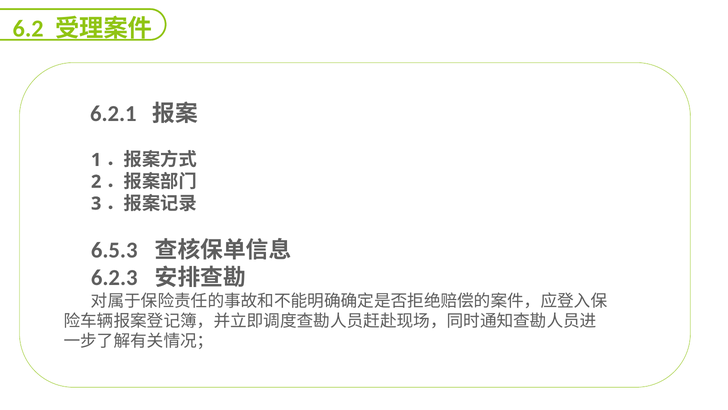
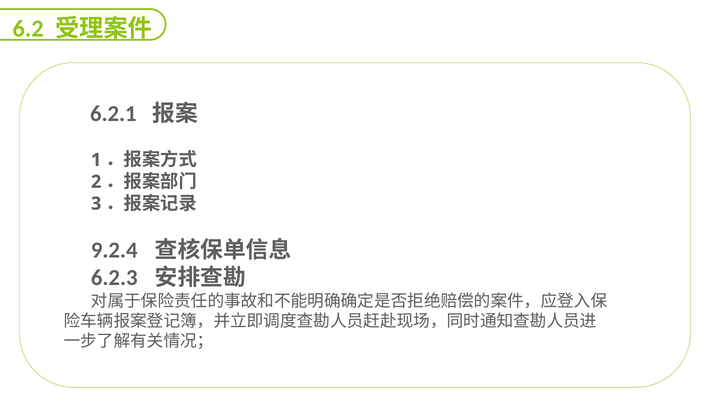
6.5.3: 6.5.3 -> 9.2.4
